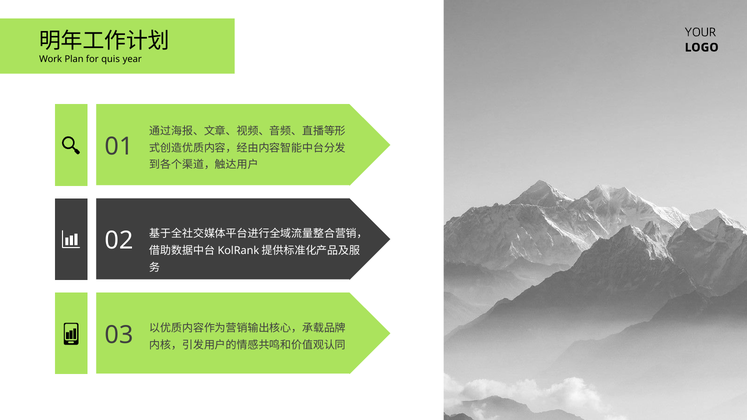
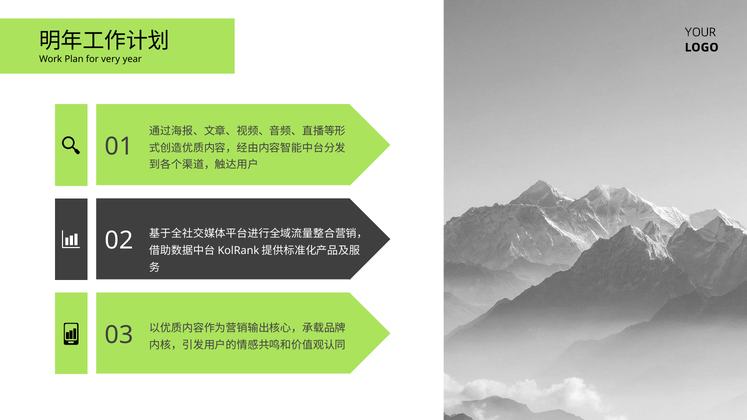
quis: quis -> very
